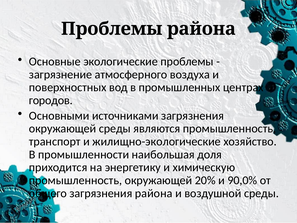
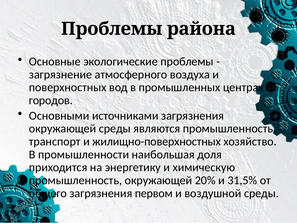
жилищно-экологические: жилищно-экологические -> жилищно-поверхностных
90,0%: 90,0% -> 31,5%
загрязнения района: района -> первом
